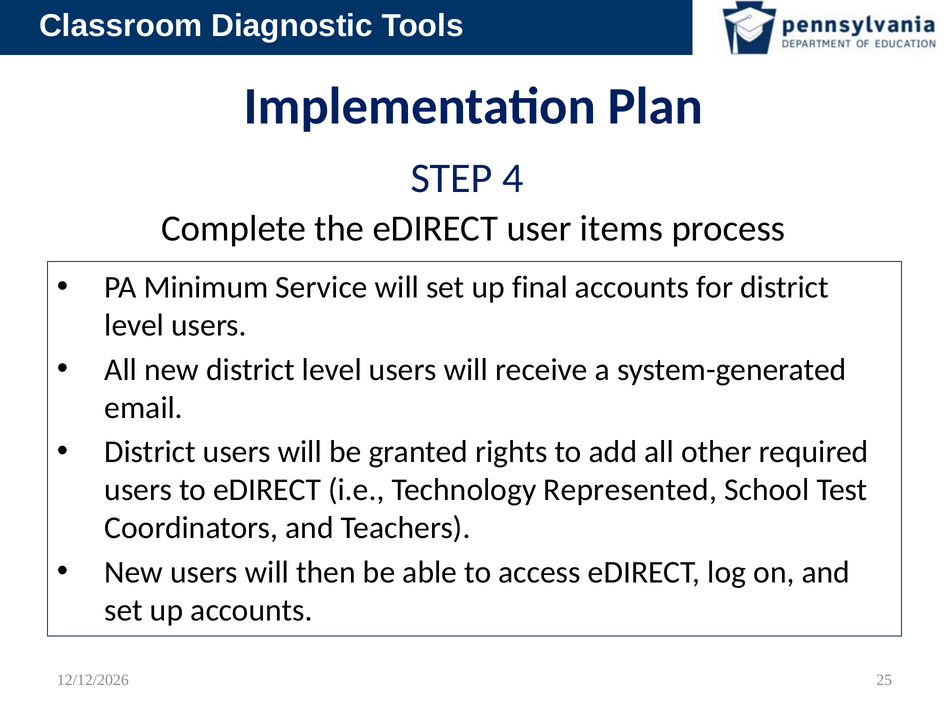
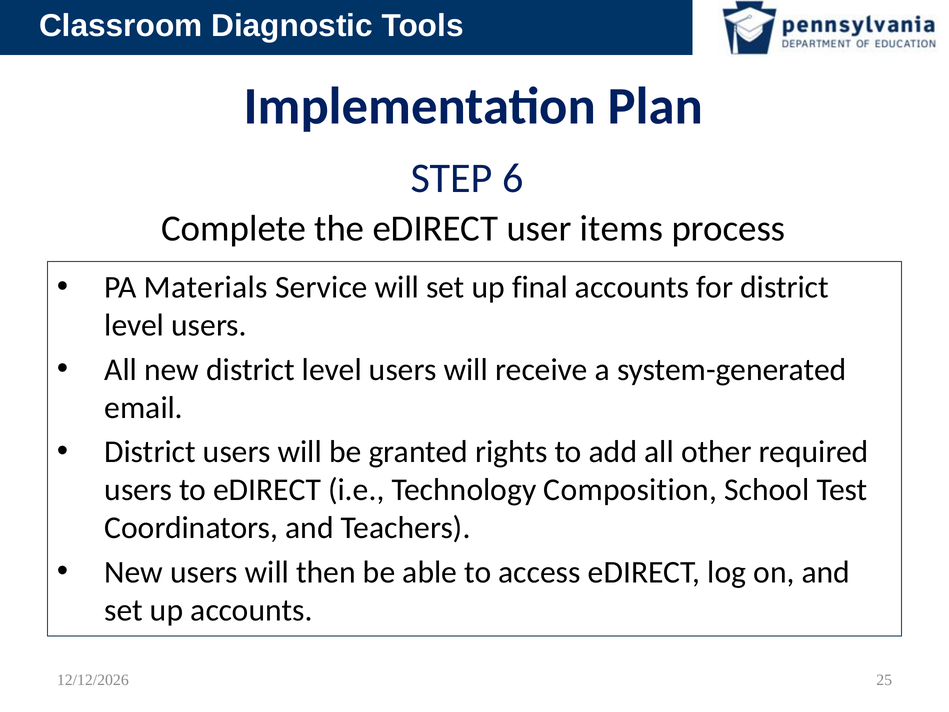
4: 4 -> 6
Minimum: Minimum -> Materials
Represented: Represented -> Composition
